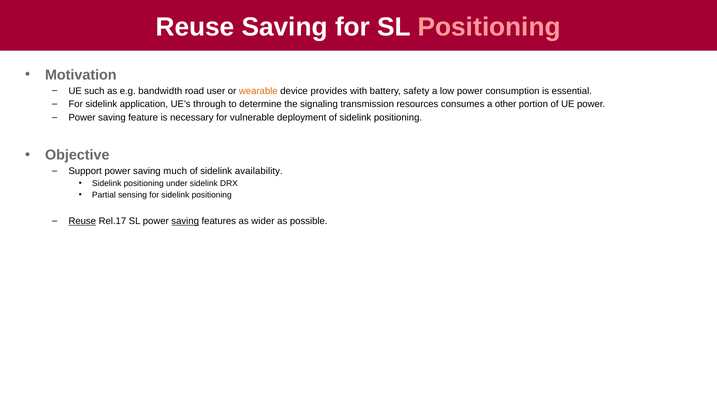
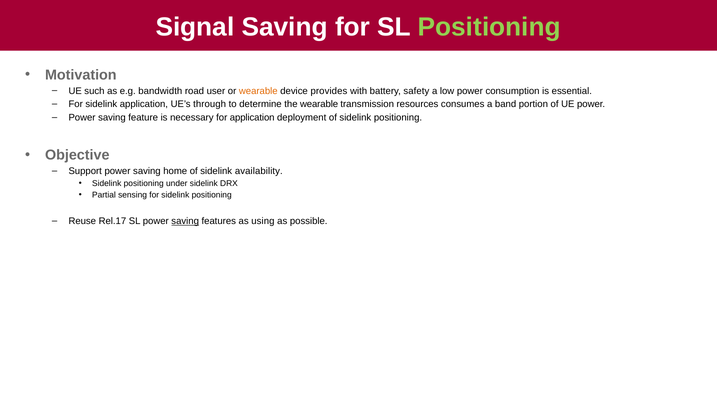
Reuse at (195, 27): Reuse -> Signal
Positioning at (489, 27) colour: pink -> light green
the signaling: signaling -> wearable
other: other -> band
for vulnerable: vulnerable -> application
much: much -> home
Reuse at (82, 221) underline: present -> none
wider: wider -> using
